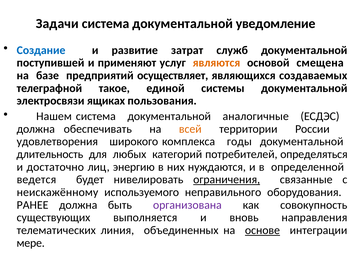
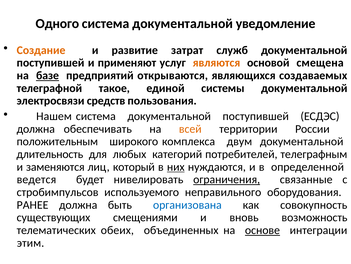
Задачи: Задачи -> Одного
Создание colour: blue -> orange
базе underline: none -> present
осуществляет: осуществляет -> открываются
ящиках: ящиках -> средств
система документальной аналогичные: аналогичные -> поступившей
удовлетворения: удовлетворения -> положительным
годы: годы -> двум
определяться: определяться -> телеграфным
достаточно: достаточно -> заменяются
энергию: энергию -> который
них underline: none -> present
неискажённому: неискажённому -> стробимпульсов
организована colour: purple -> blue
выполняется: выполняется -> смещениями
направления: направления -> возможность
линия: линия -> обеих
мере: мере -> этим
